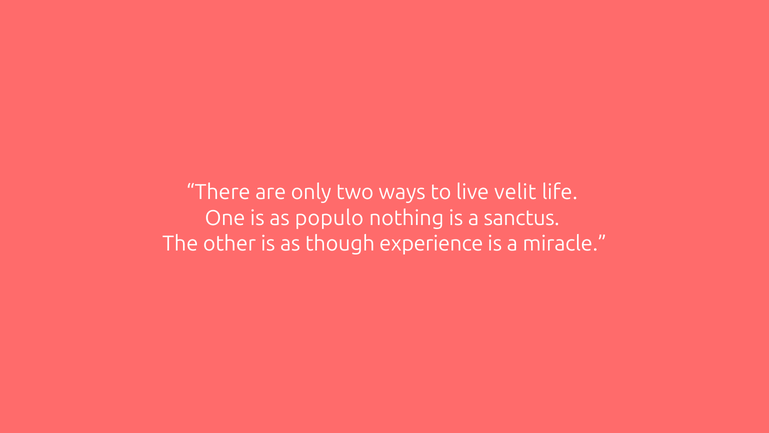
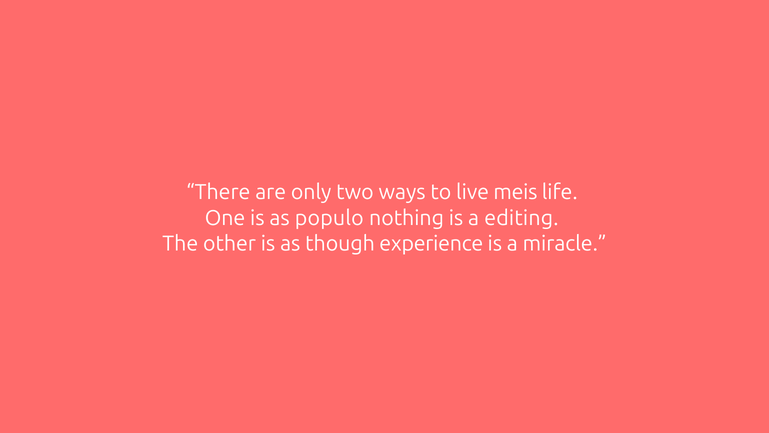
velit: velit -> meis
sanctus: sanctus -> editing
